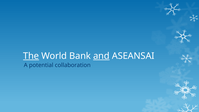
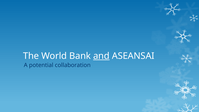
The underline: present -> none
